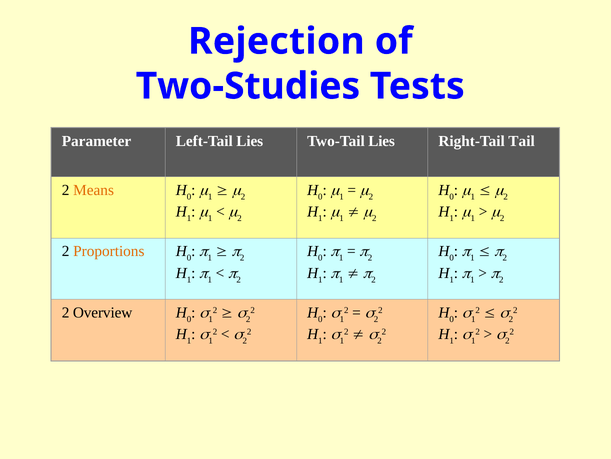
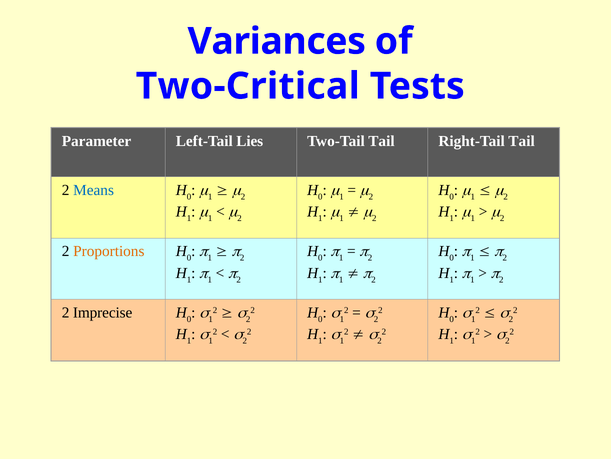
Rejection: Rejection -> Variances
Two-Studies: Two-Studies -> Two-Critical
Two-Tail Lies: Lies -> Tail
Means colour: orange -> blue
Overview: Overview -> Imprecise
